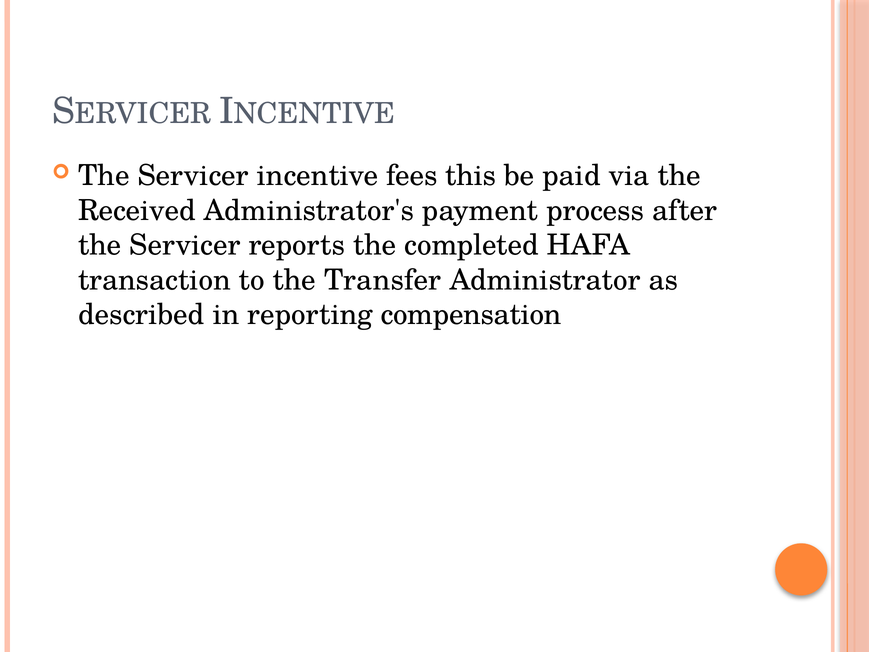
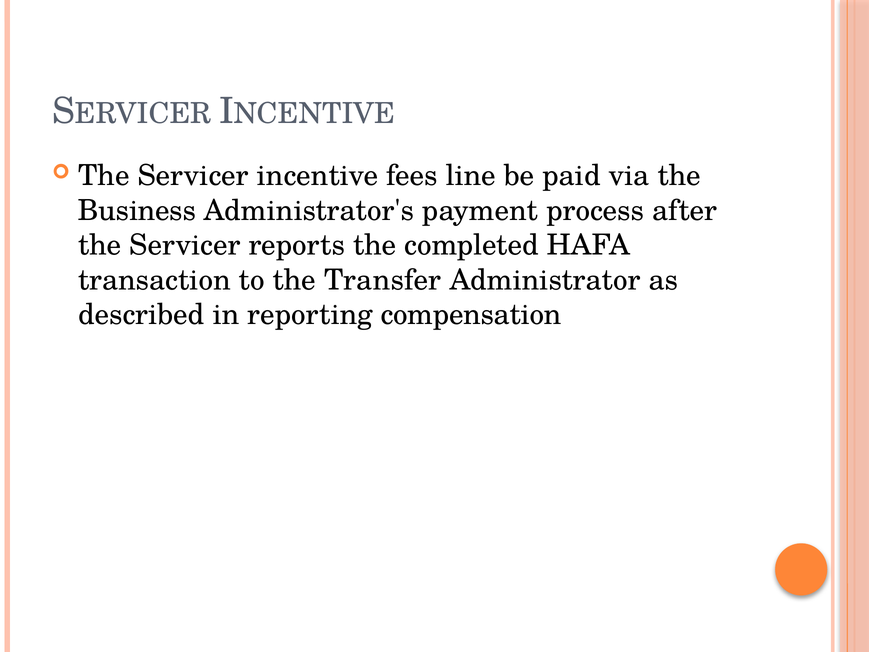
this: this -> line
Received: Received -> Business
